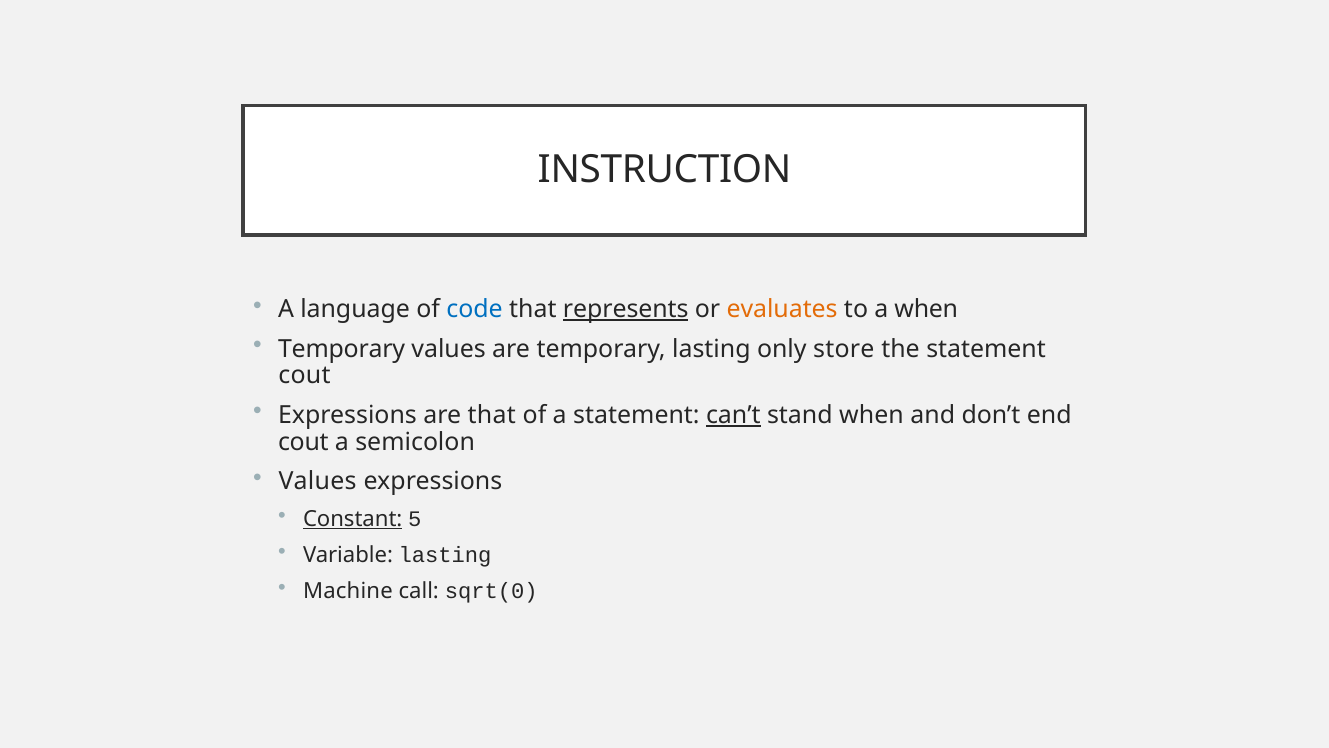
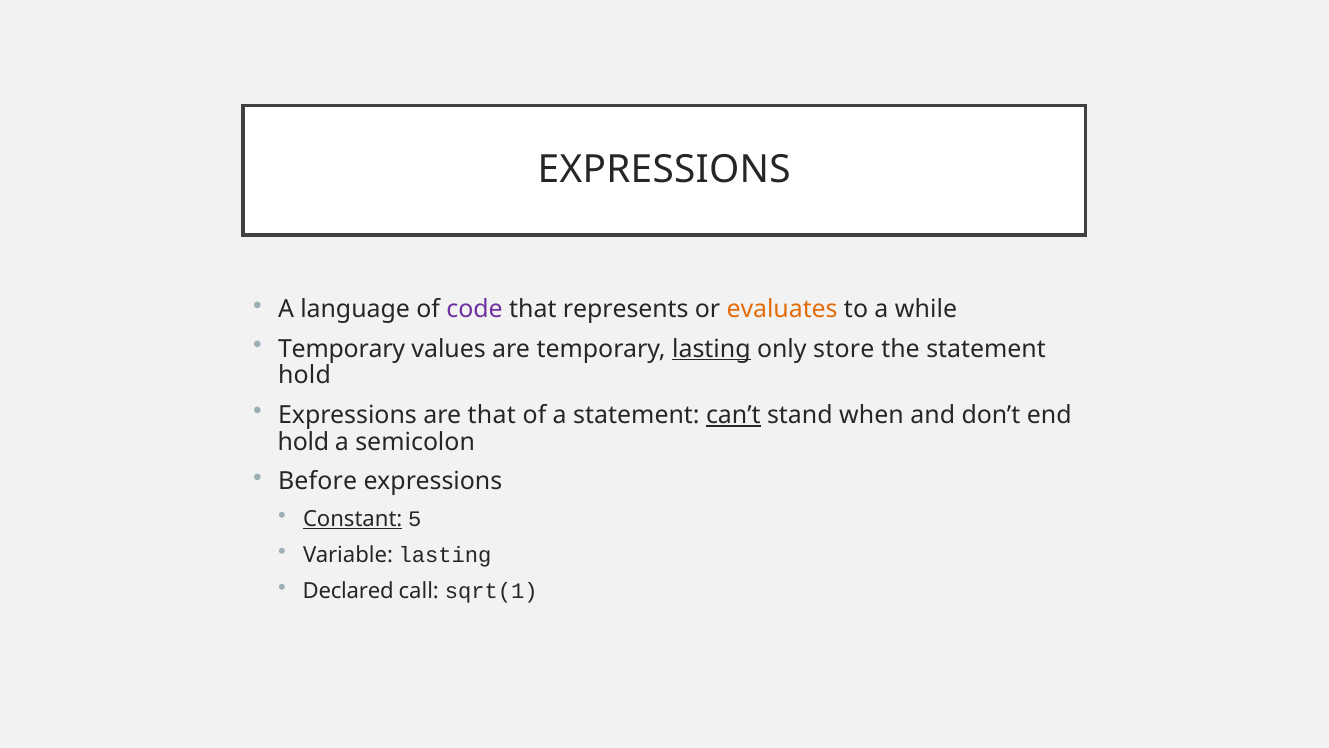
INSTRUCTION at (665, 170): INSTRUCTION -> EXPRESSIONS
code colour: blue -> purple
represents underline: present -> none
a when: when -> while
lasting at (711, 349) underline: none -> present
cout at (304, 376): cout -> hold
cout at (303, 442): cout -> hold
Values at (318, 481): Values -> Before
Machine: Machine -> Declared
sqrt(0: sqrt(0 -> sqrt(1
